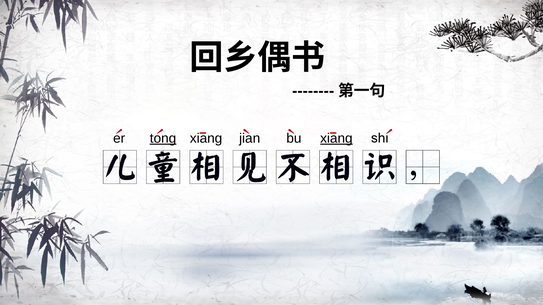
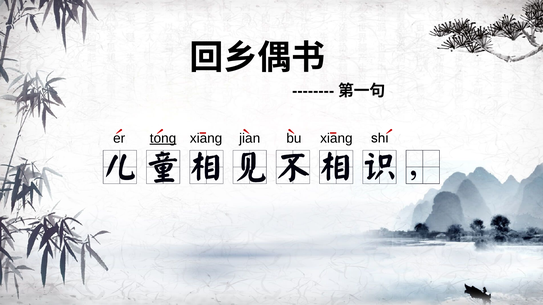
xiang at (336, 139) underline: present -> none
